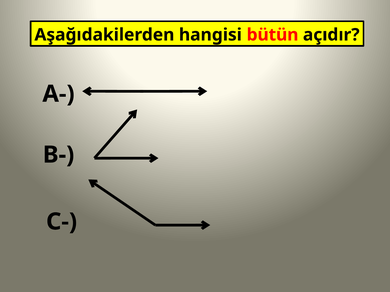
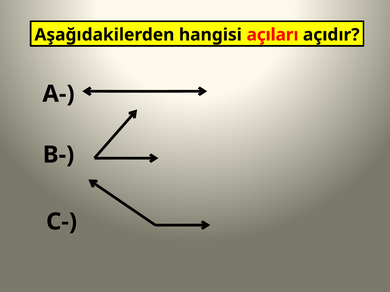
bütün: bütün -> açıları
